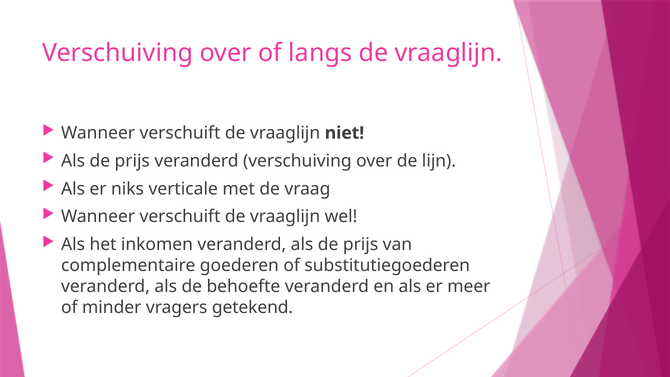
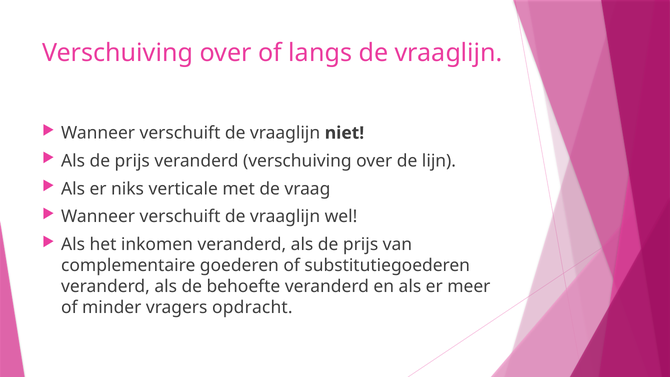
getekend: getekend -> opdracht
